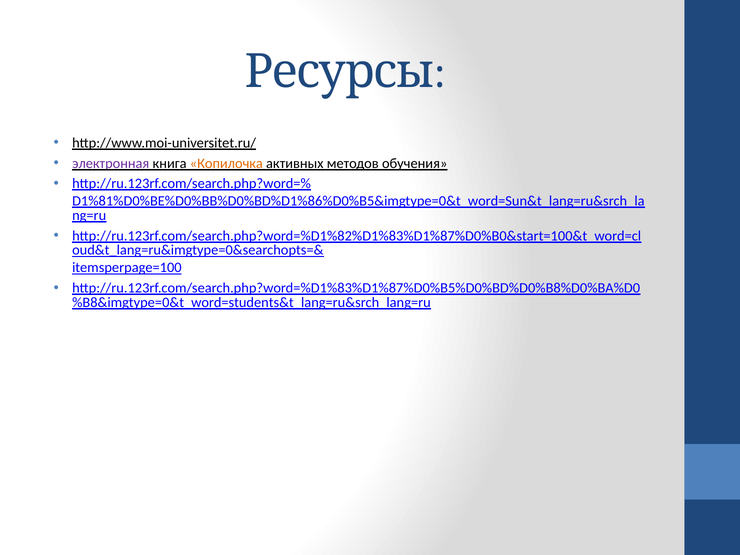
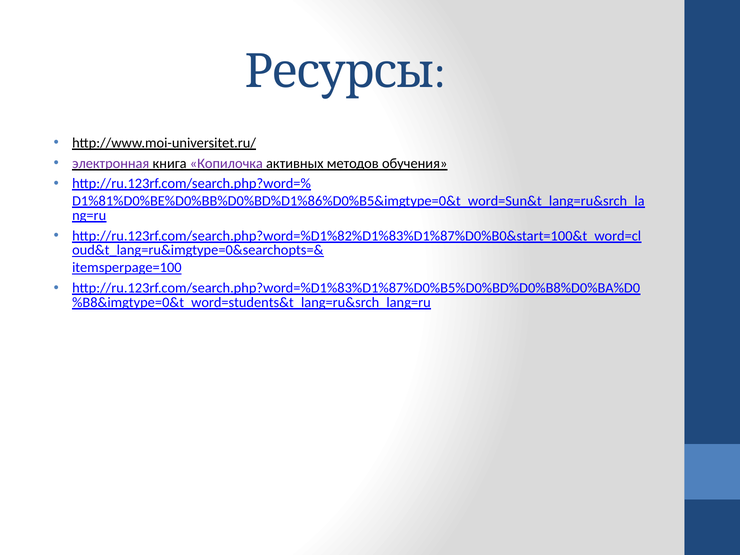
Копилочка colour: orange -> purple
